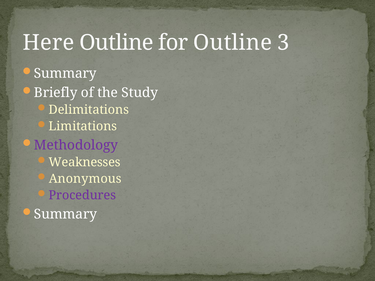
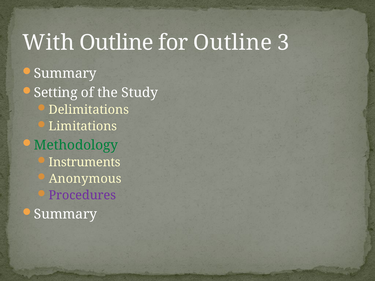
Here: Here -> With
Briefly: Briefly -> Setting
Methodology colour: purple -> green
Weaknesses: Weaknesses -> Instruments
